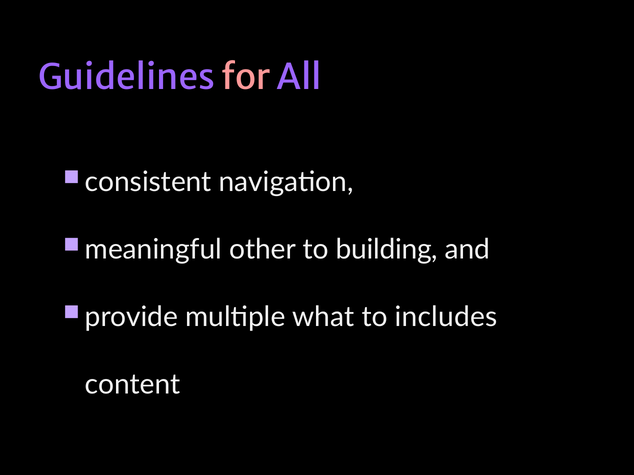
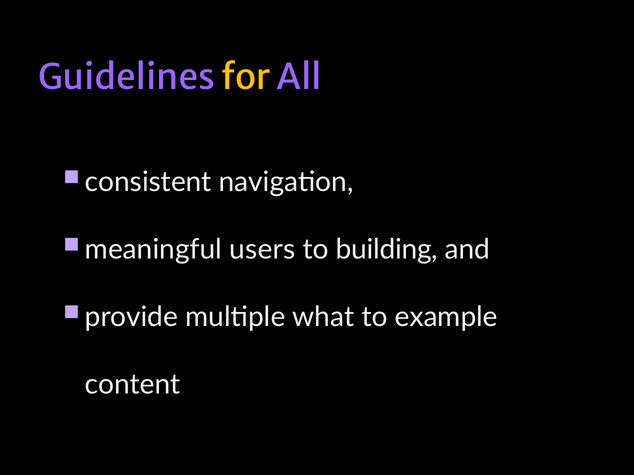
for colour: pink -> yellow
other: other -> users
includes: includes -> example
